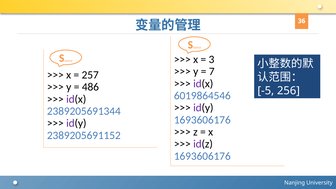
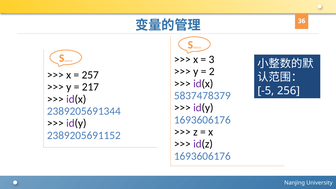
7: 7 -> 2
486: 486 -> 217
6019864546: 6019864546 -> 5837478379
